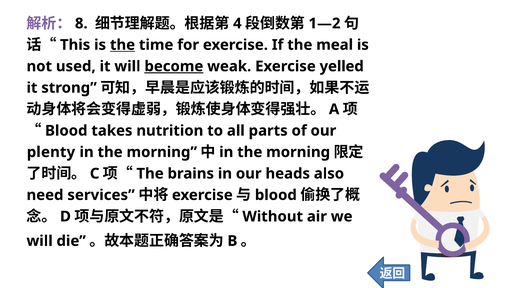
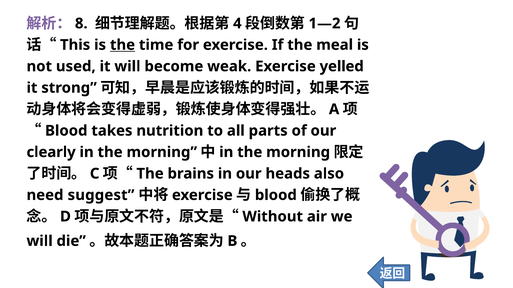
become underline: present -> none
plenty: plenty -> clearly
services: services -> suggest
